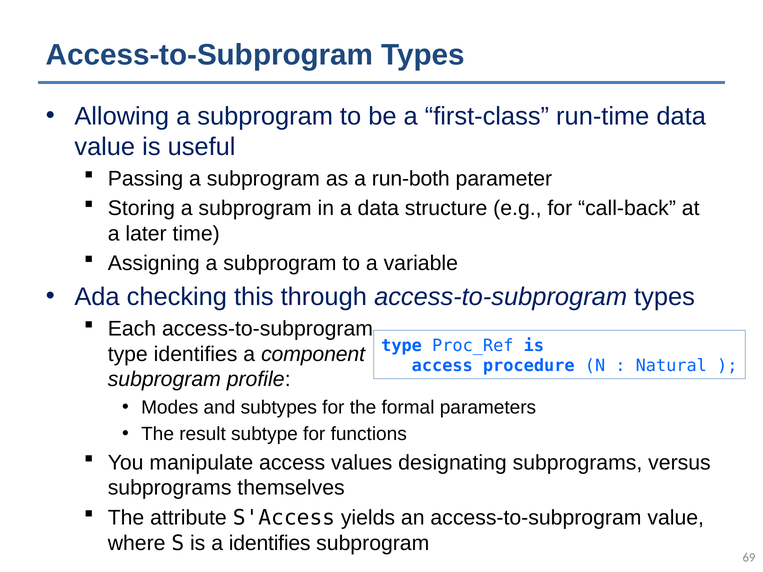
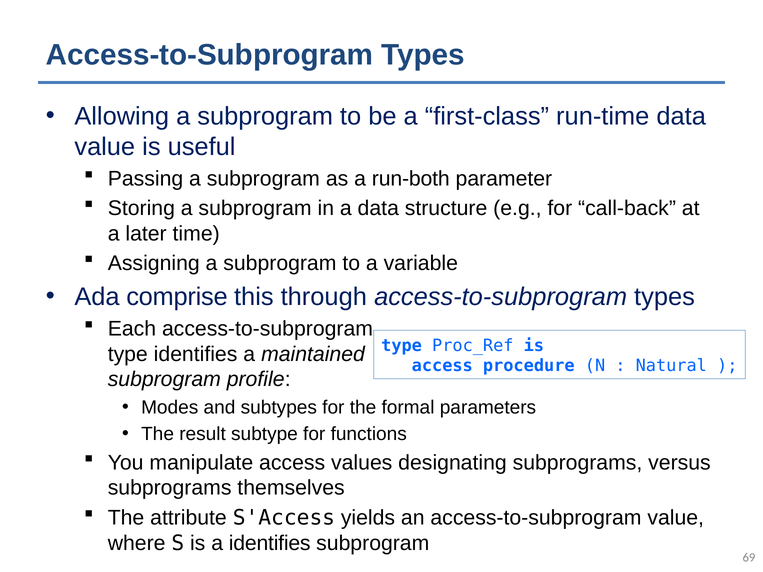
checking: checking -> comprise
component: component -> maintained
